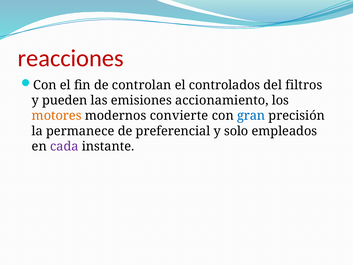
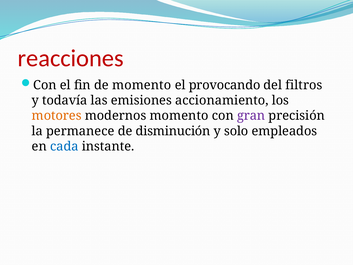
de controlan: controlan -> momento
controlados: controlados -> provocando
pueden: pueden -> todavía
modernos convierte: convierte -> momento
gran colour: blue -> purple
preferencial: preferencial -> disminución
cada colour: purple -> blue
